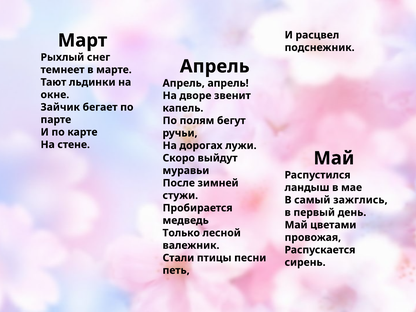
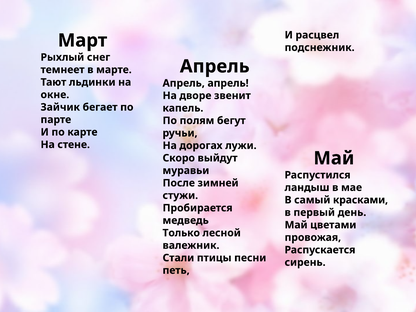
зажглись: зажглись -> красками
